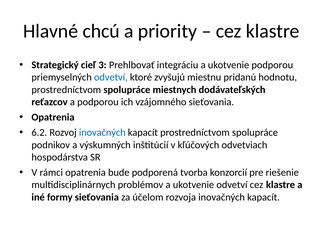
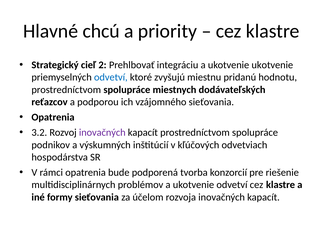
3: 3 -> 2
ukotvenie podporou: podporou -> ukotvenie
6.2: 6.2 -> 3.2
inovačných at (102, 133) colour: blue -> purple
